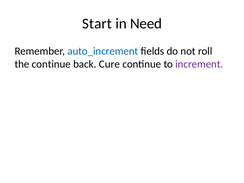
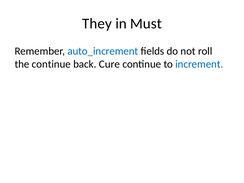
Start: Start -> They
Need: Need -> Must
increment colour: purple -> blue
